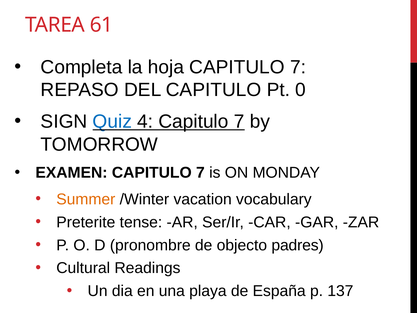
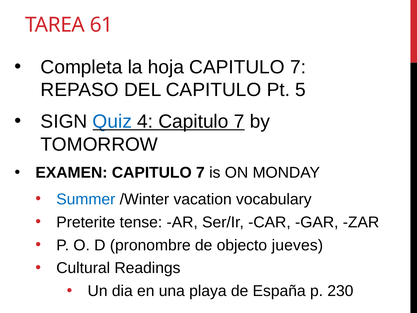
0: 0 -> 5
Summer colour: orange -> blue
padres: padres -> jueves
137: 137 -> 230
